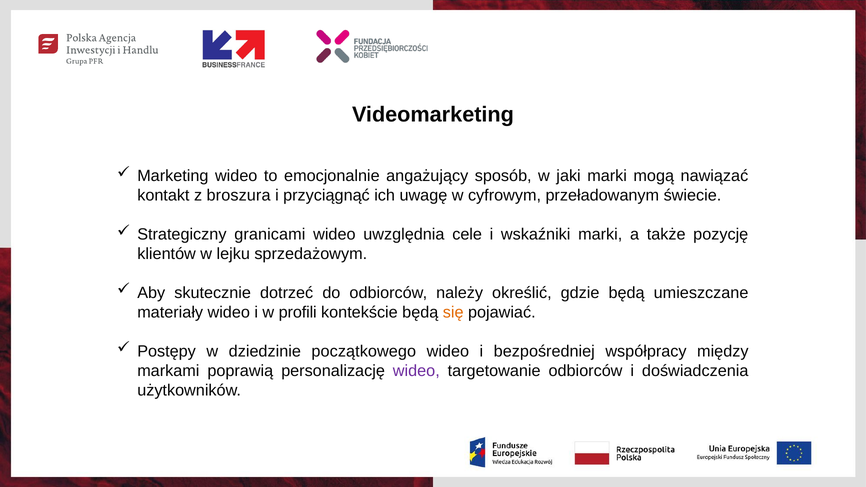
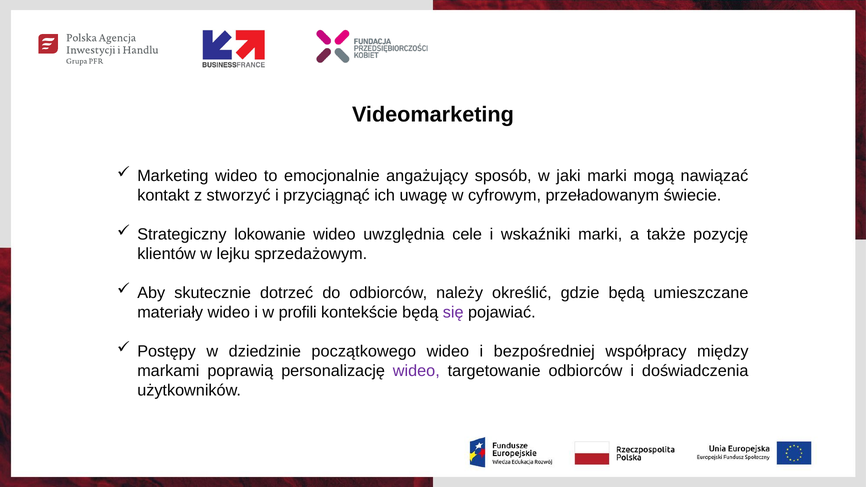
broszura: broszura -> stworzyć
granicami: granicami -> lokowanie
się colour: orange -> purple
